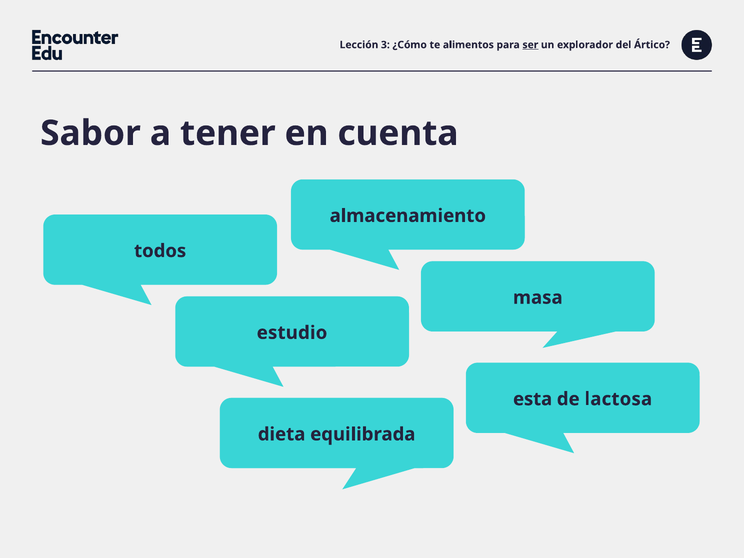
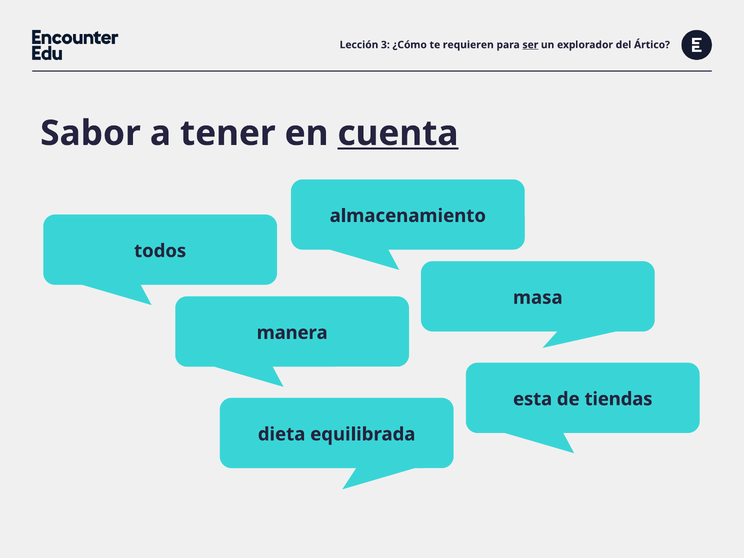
alimentos: alimentos -> requieren
cuenta underline: none -> present
estudio: estudio -> manera
lactosa: lactosa -> tiendas
